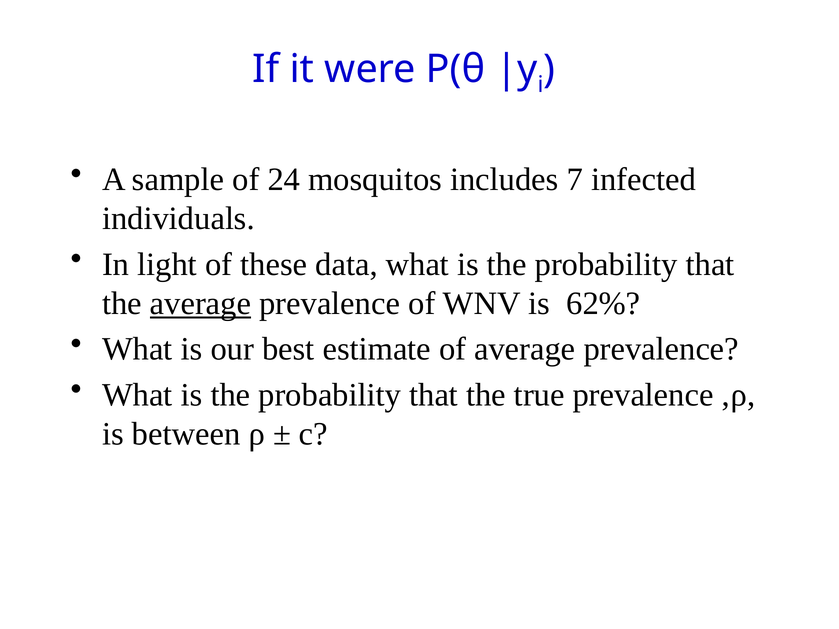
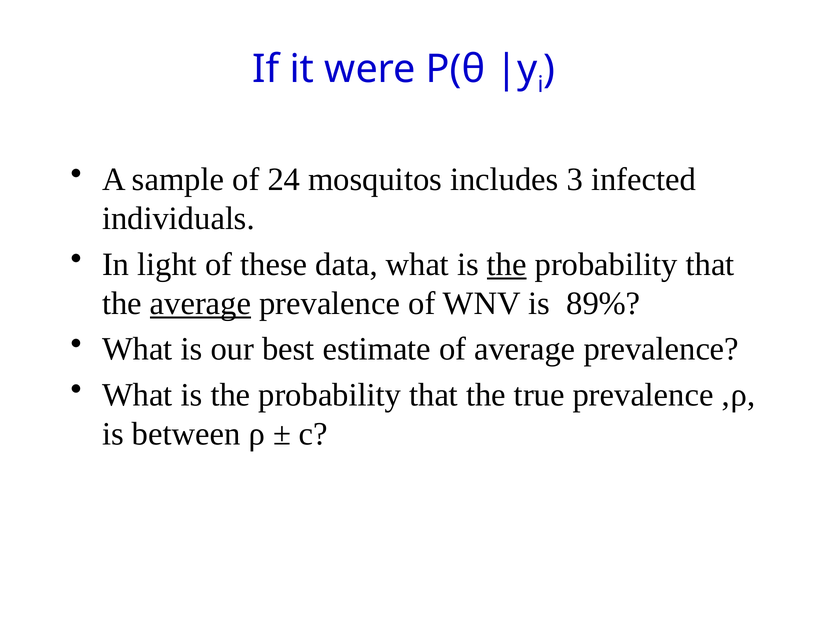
7: 7 -> 3
the at (507, 264) underline: none -> present
62%: 62% -> 89%
